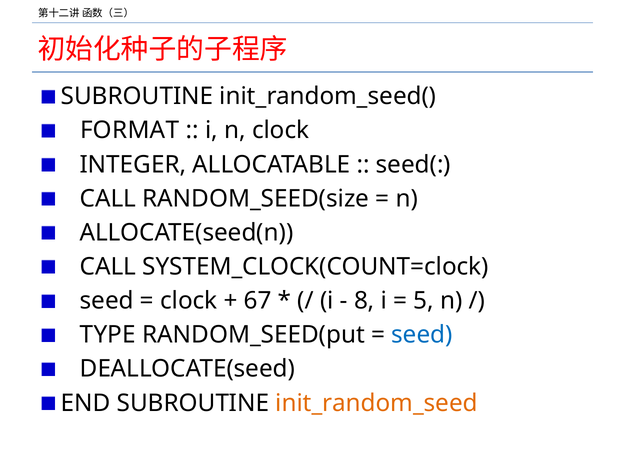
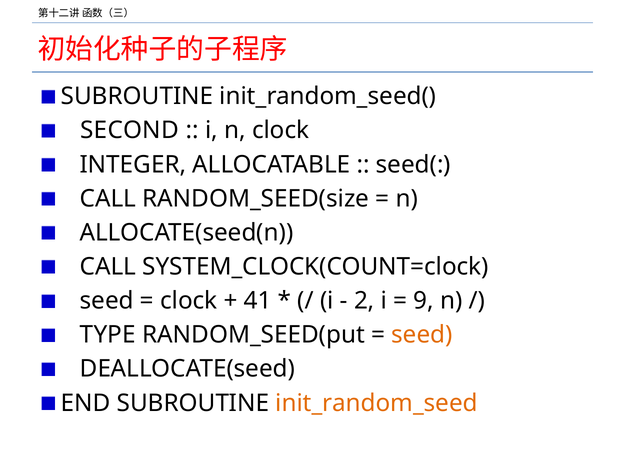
FORMAT: FORMAT -> SECOND
67: 67 -> 41
8: 8 -> 2
5: 5 -> 9
seed at (422, 335) colour: blue -> orange
